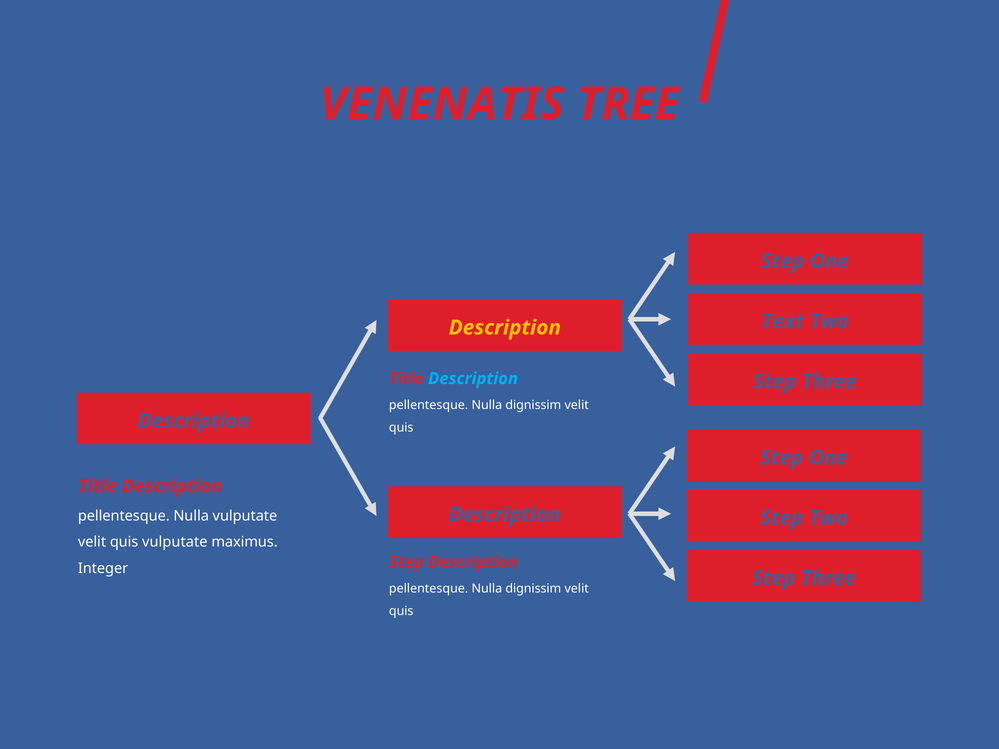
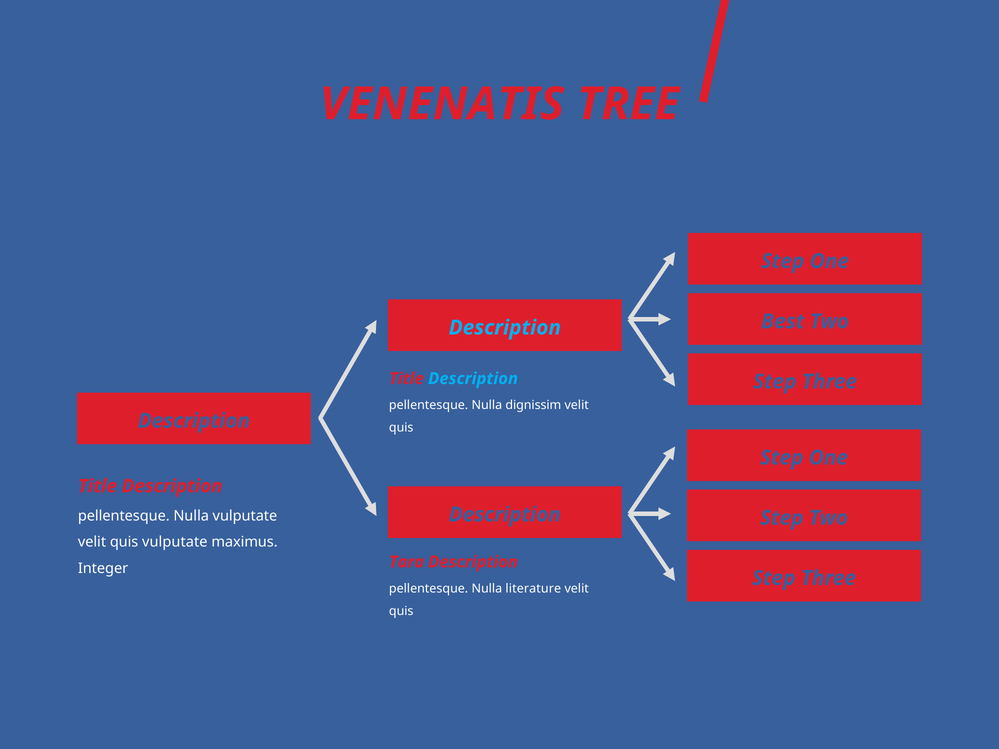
Text: Text -> Best
Description at (505, 328) colour: yellow -> light blue
Step at (406, 562): Step -> Tara
dignissim at (533, 589): dignissim -> literature
